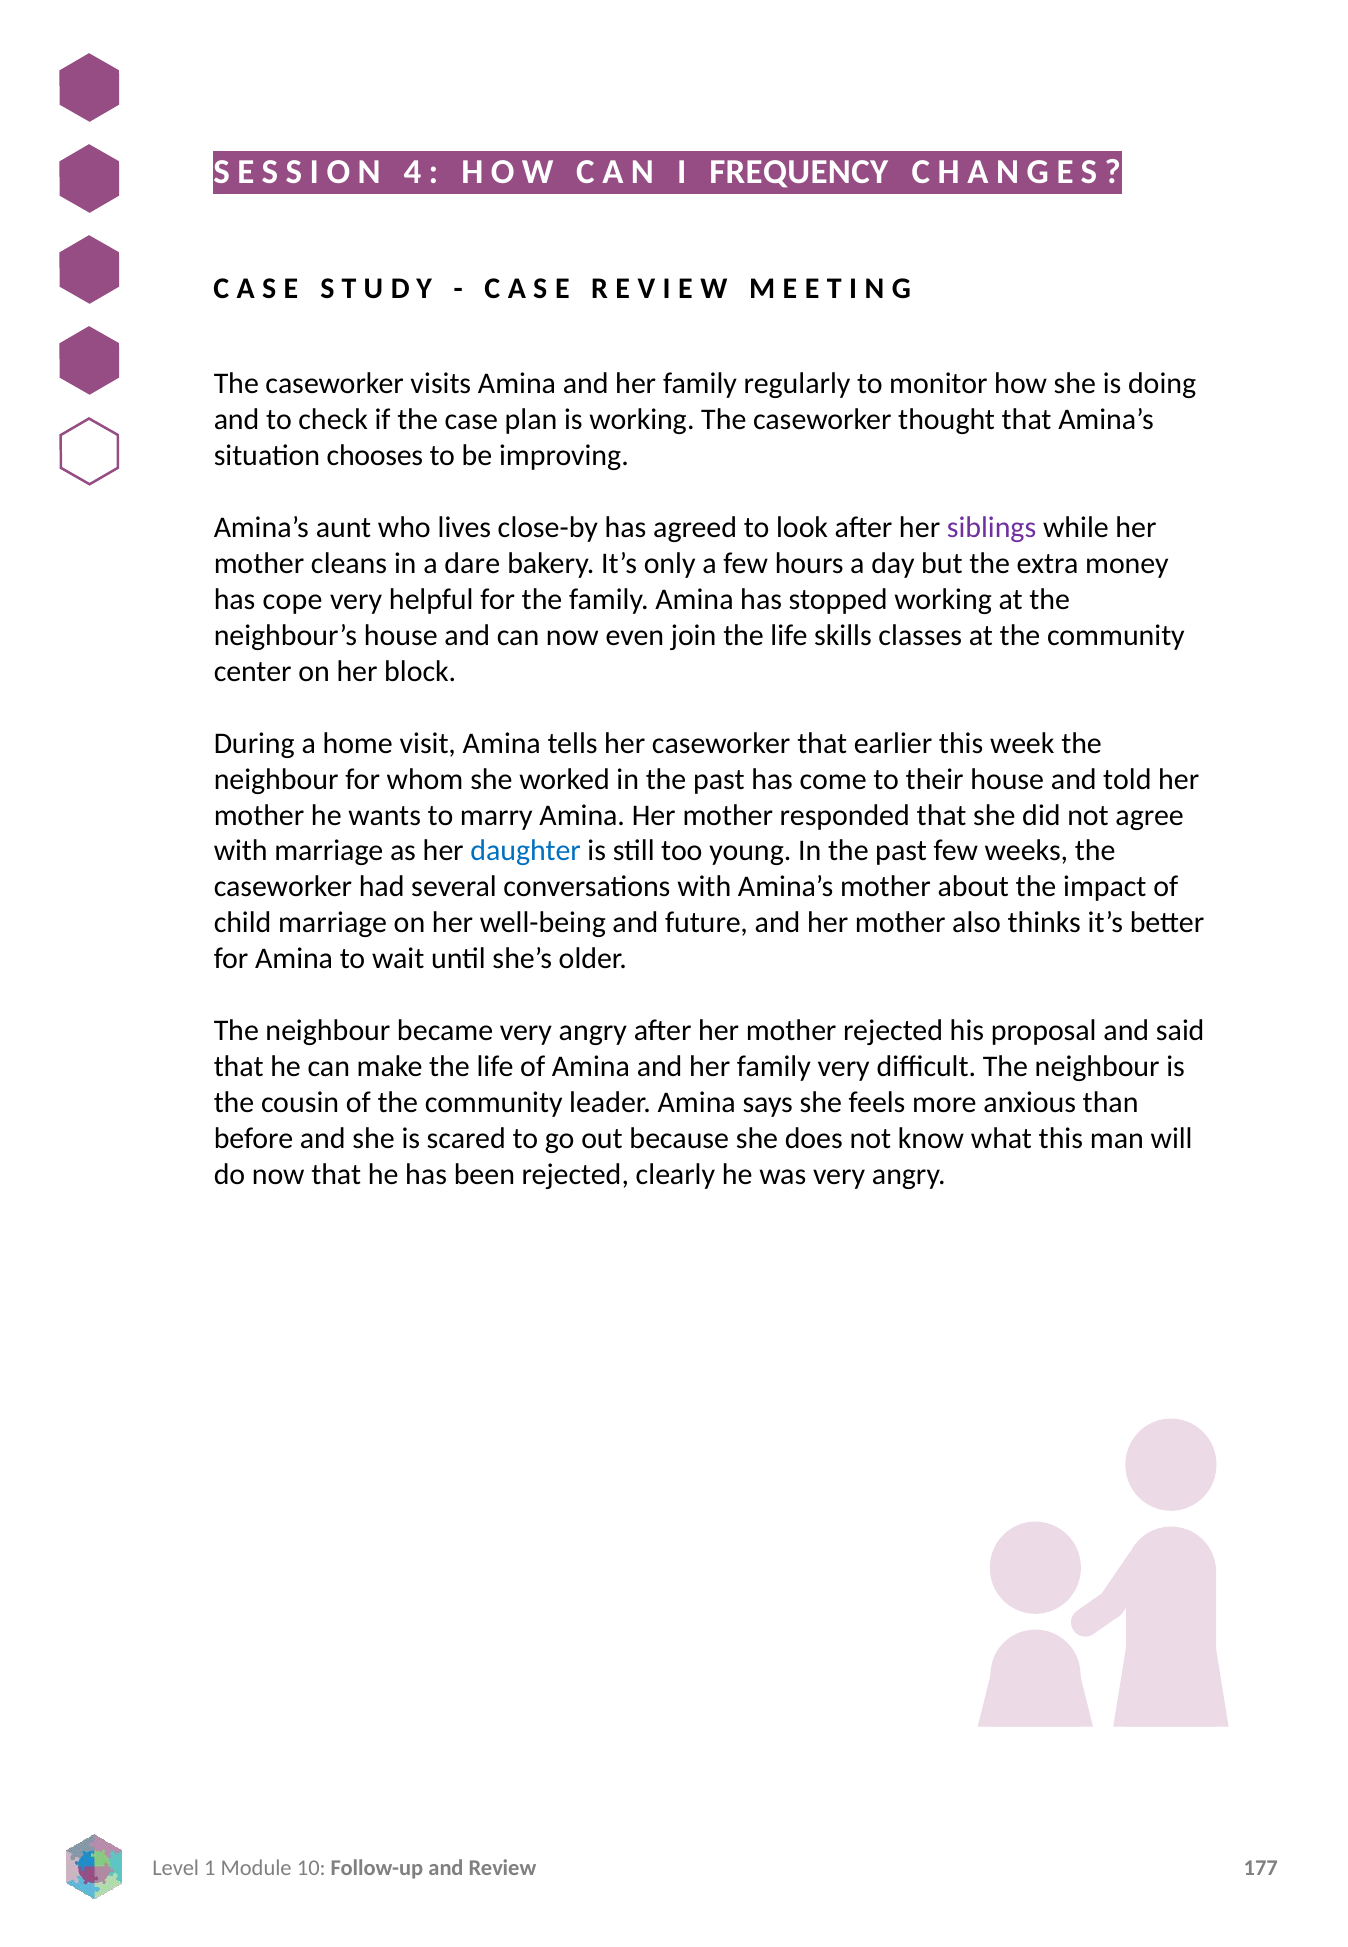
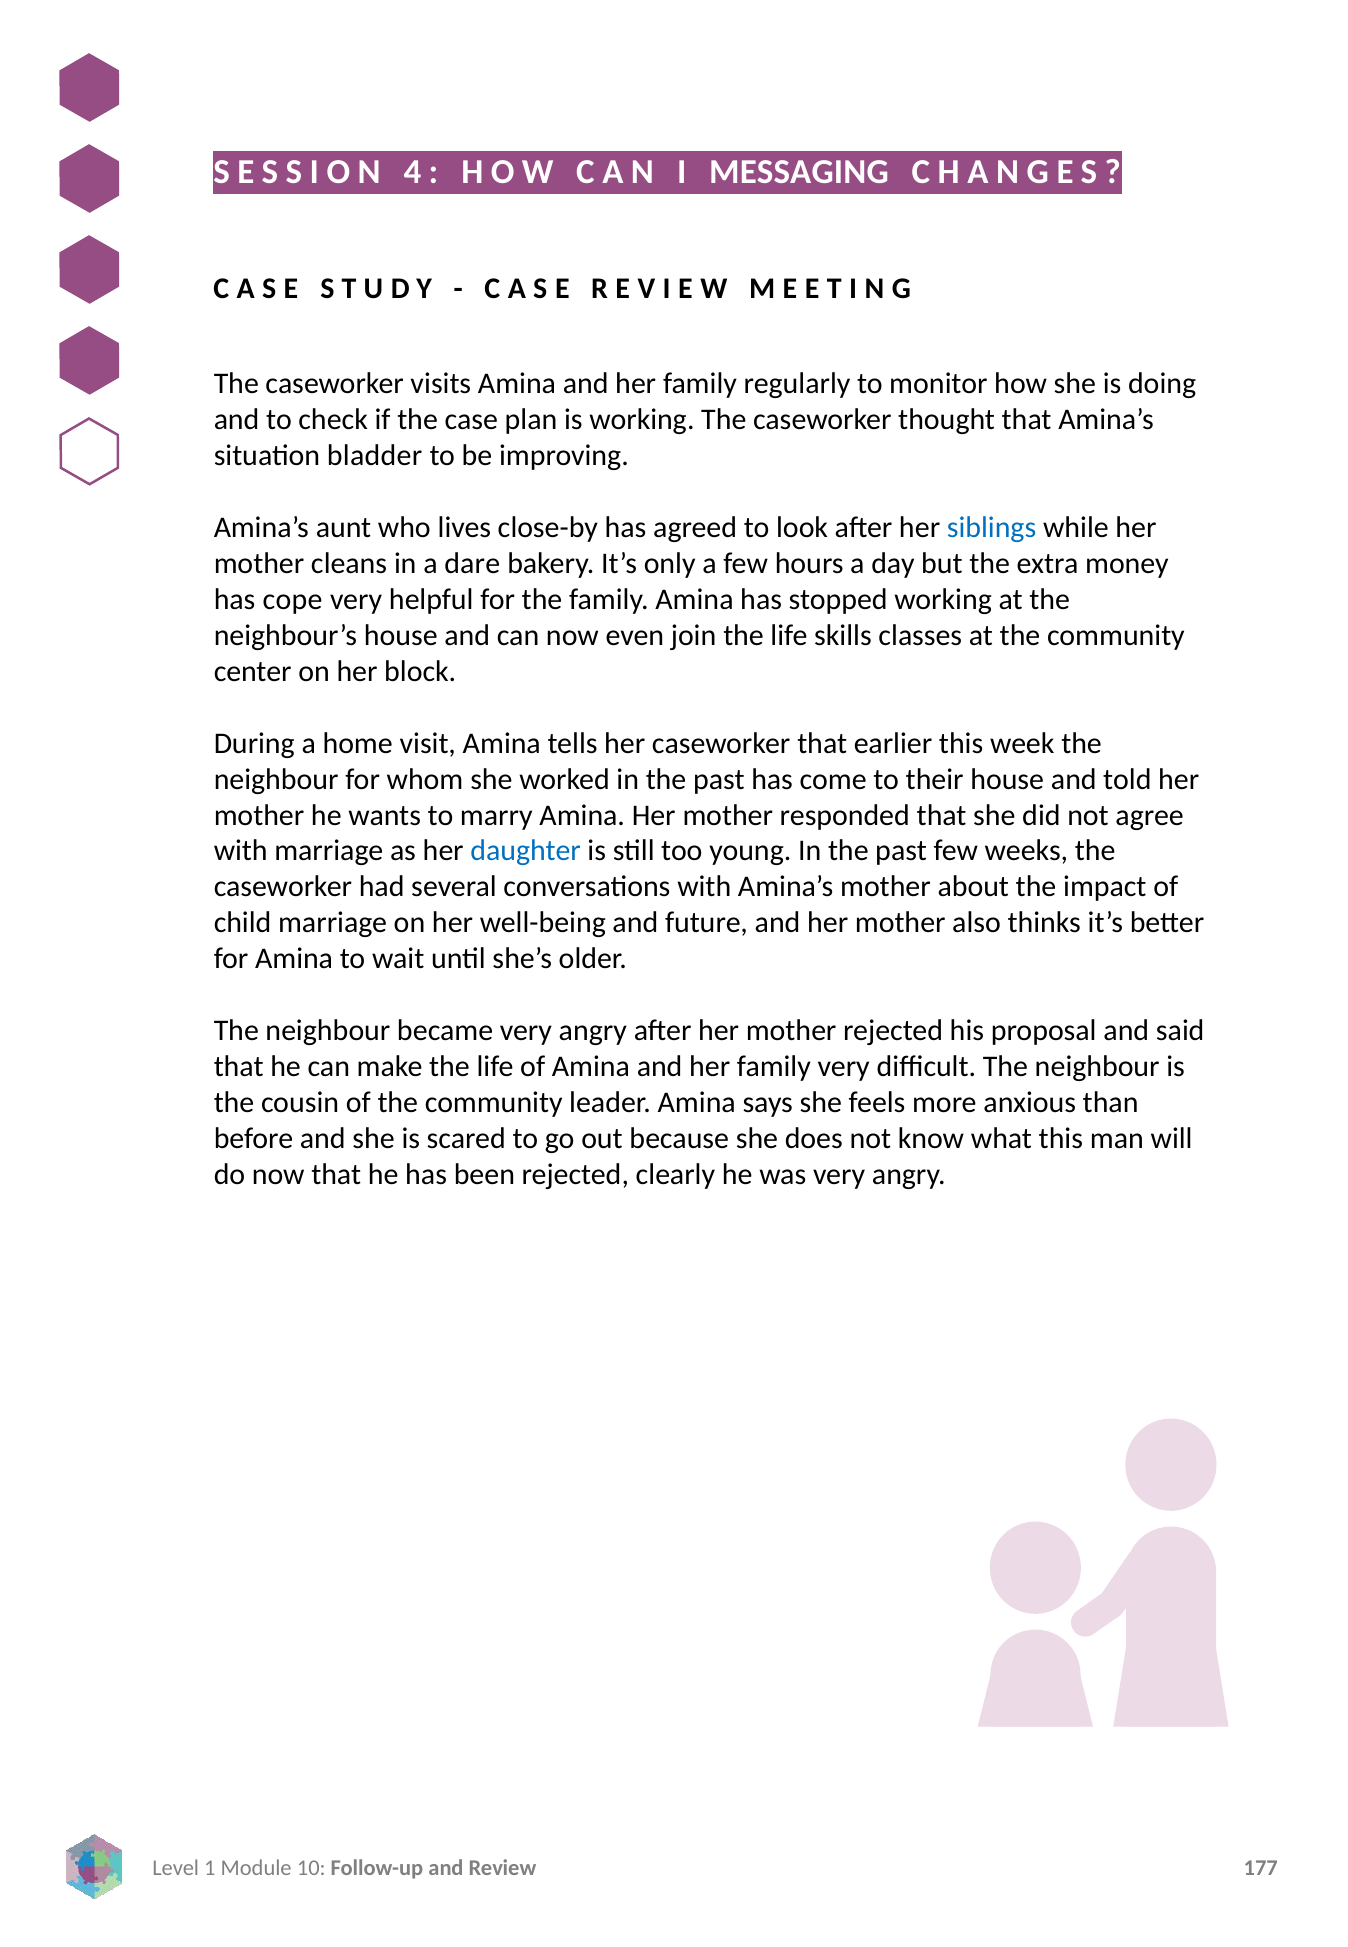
FREQUENCY: FREQUENCY -> MESSAGING
chooses: chooses -> bladder
siblings colour: purple -> blue
